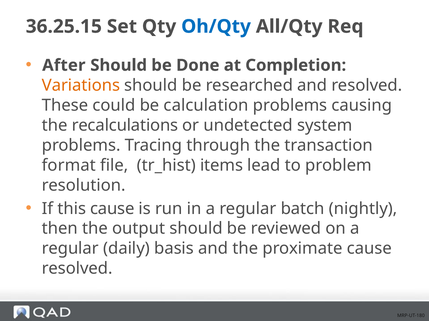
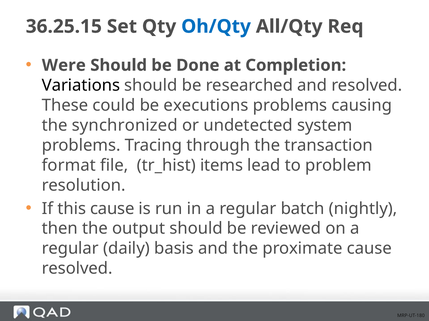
After: After -> Were
Variations colour: orange -> black
calculation: calculation -> executions
recalculations: recalculations -> synchronized
